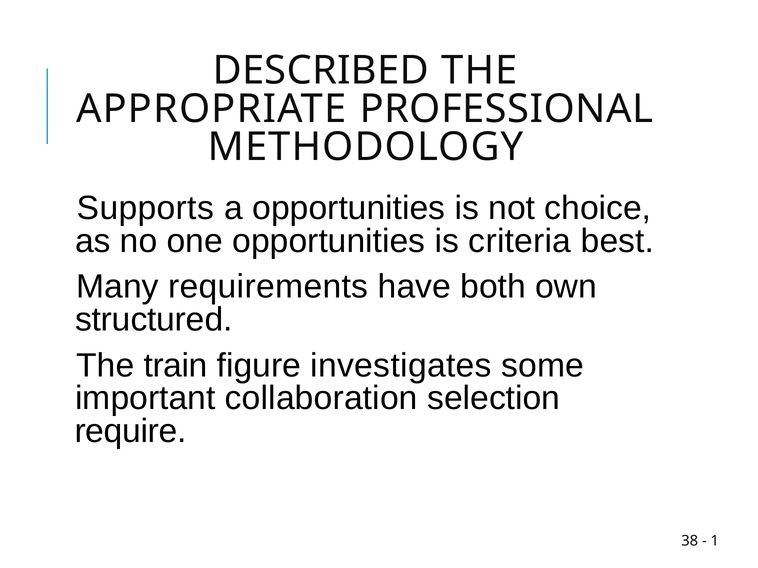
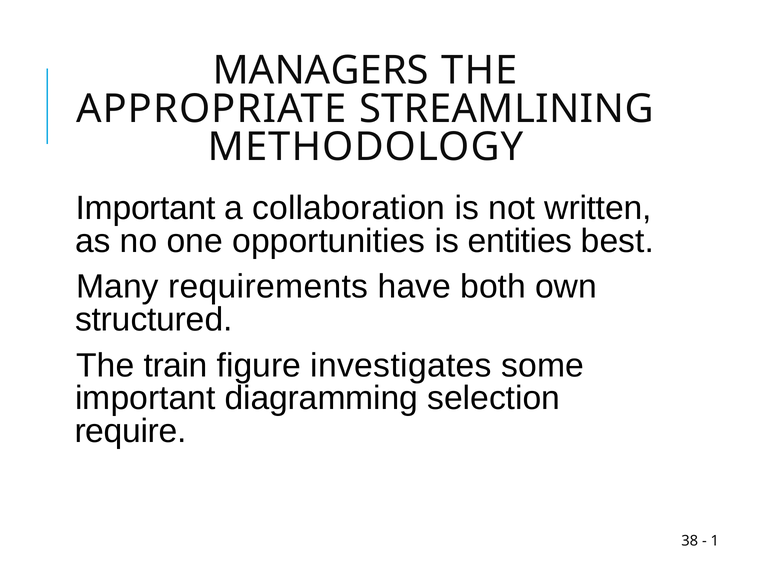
DESCRIBED: DESCRIBED -> MANAGERS
PROFESSIONAL: PROFESSIONAL -> STREAMLINING
Supports at (145, 208): Supports -> Important
a opportunities: opportunities -> collaboration
choice: choice -> written
criteria: criteria -> entities
collaboration: collaboration -> diagramming
